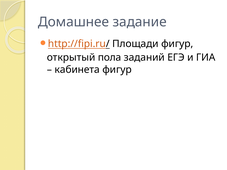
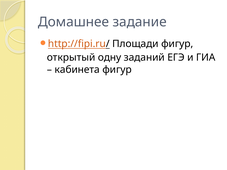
пола: пола -> одну
